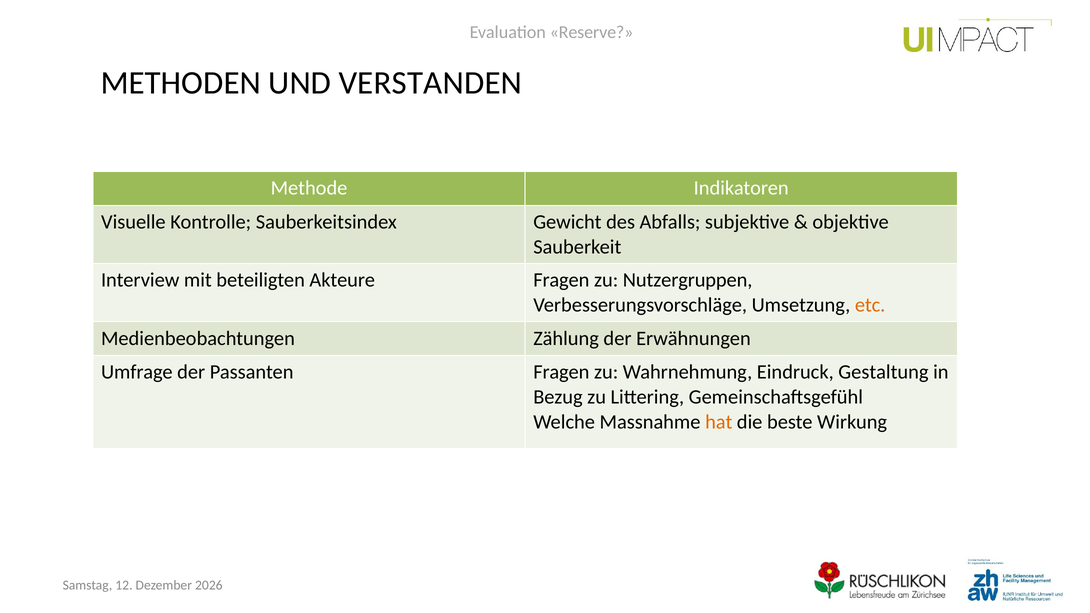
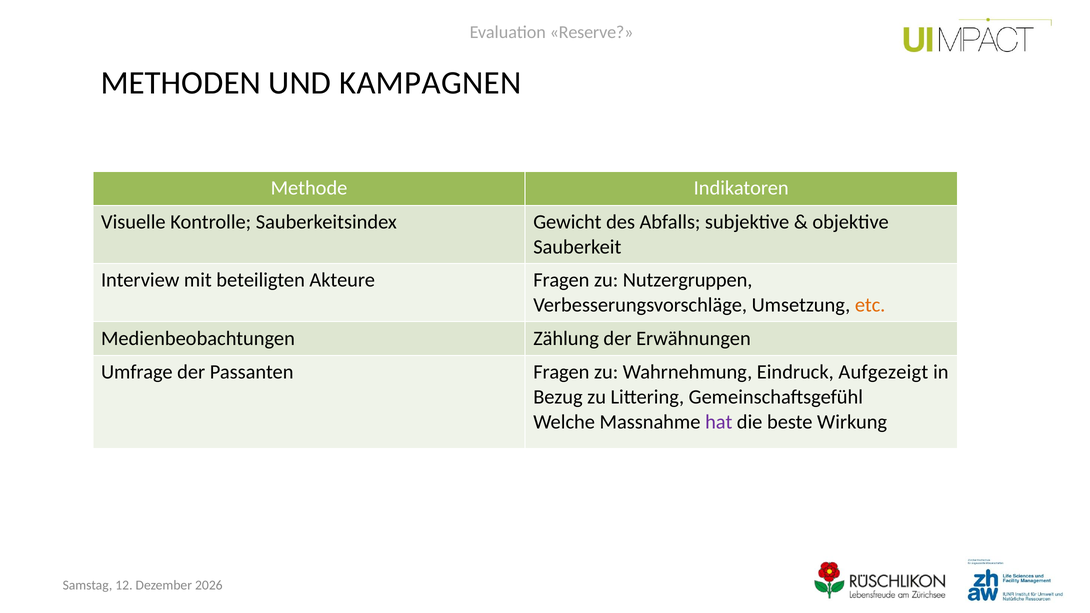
VERSTANDEN: VERSTANDEN -> KAMPAGNEN
Gestaltung: Gestaltung -> Aufgezeigt
hat colour: orange -> purple
